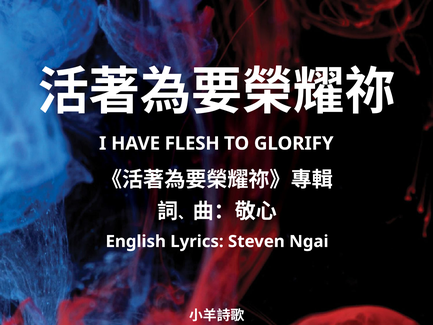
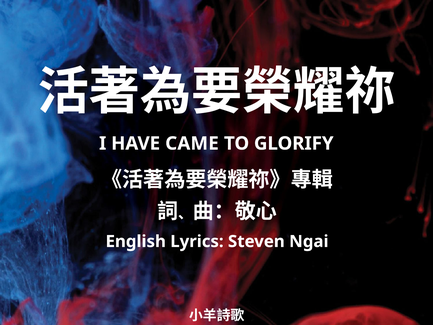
FLESH: FLESH -> CAME
